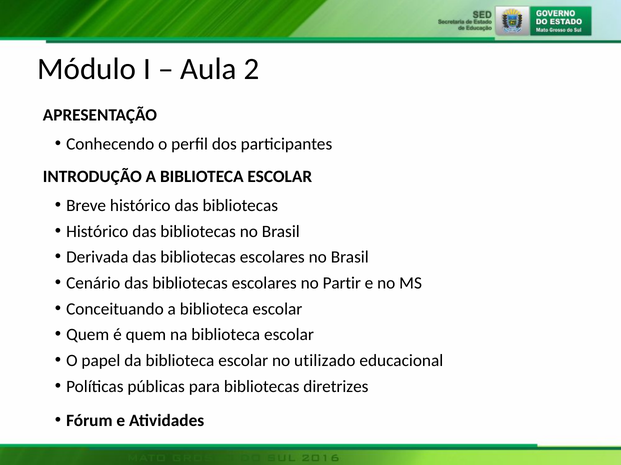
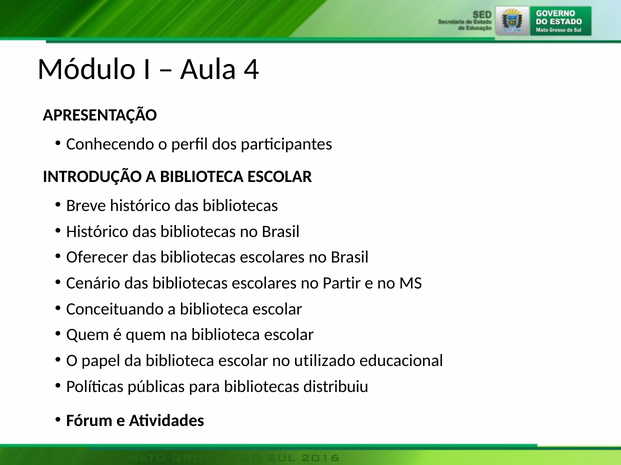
2: 2 -> 4
Derivada: Derivada -> Oferecer
diretrizes: diretrizes -> distribuiu
